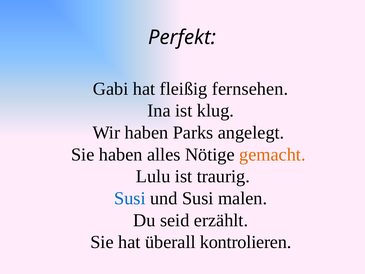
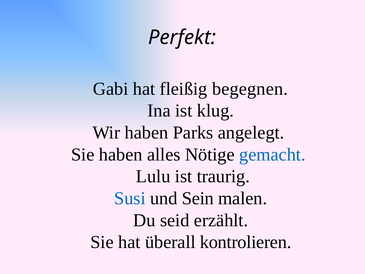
fernsehen: fernsehen -> begegnen
gemacht colour: orange -> blue
und Susi: Susi -> Sein
